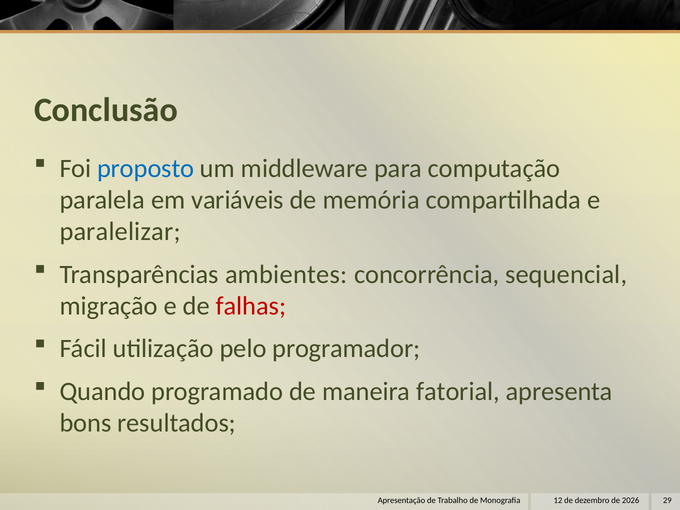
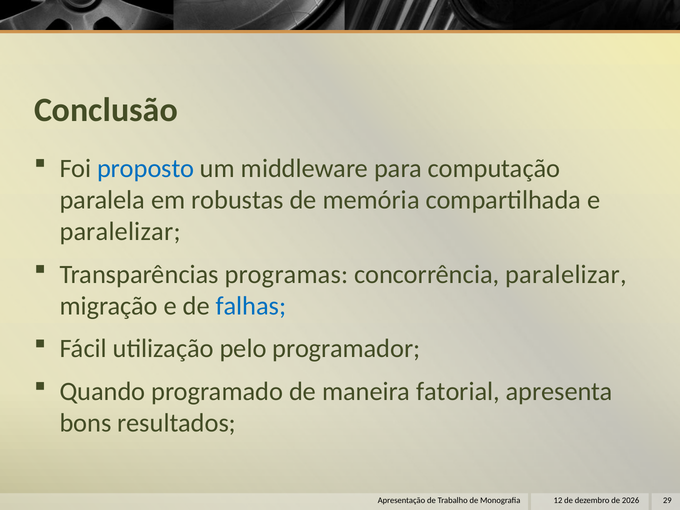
variáveis: variáveis -> robustas
ambientes: ambientes -> programas
concorrência sequencial: sequencial -> paralelizar
falhas colour: red -> blue
